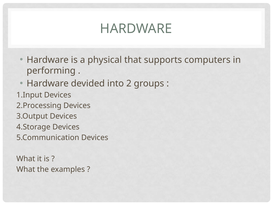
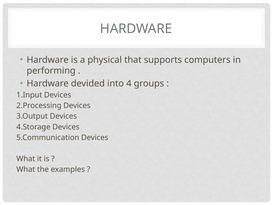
2: 2 -> 4
